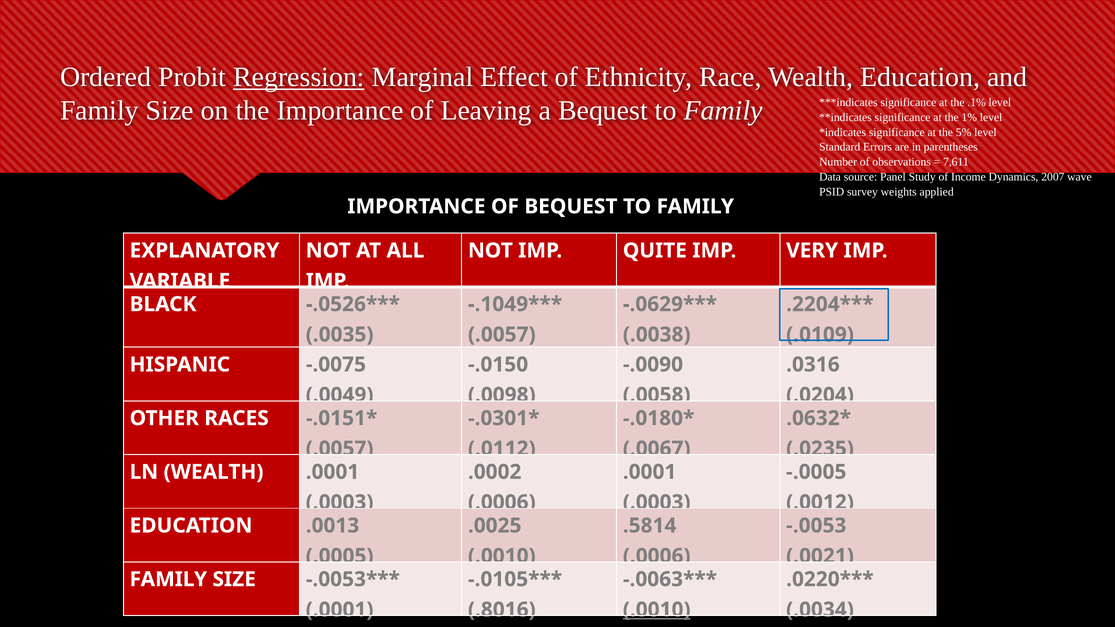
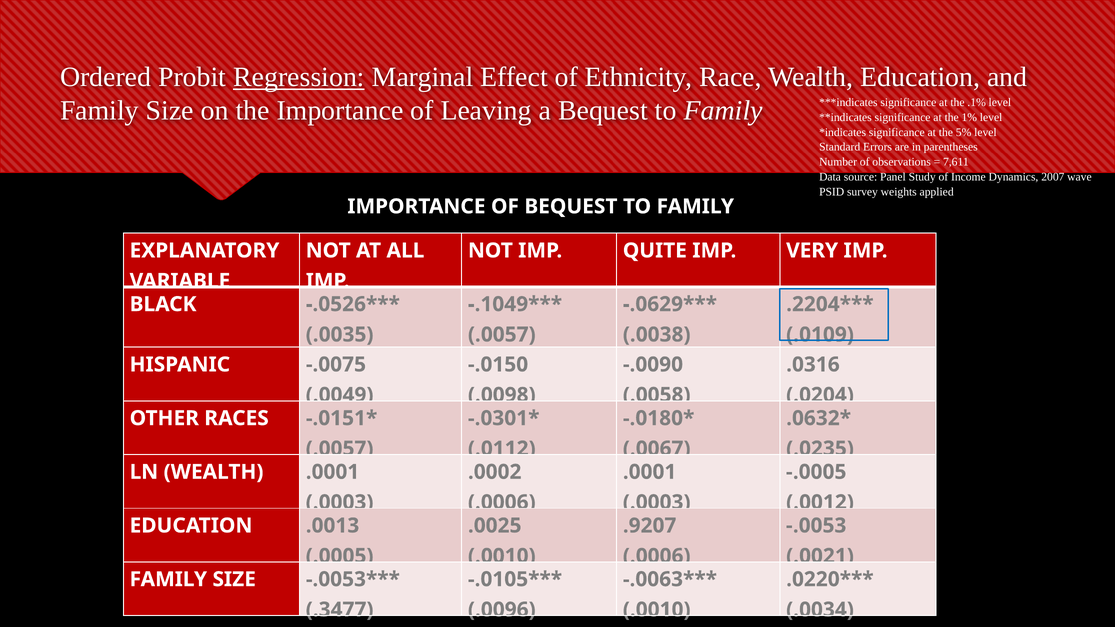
.5814: .5814 -> .9207
.0001 at (340, 610): .0001 -> .3477
.8016: .8016 -> .0096
.0010 at (657, 610) underline: present -> none
